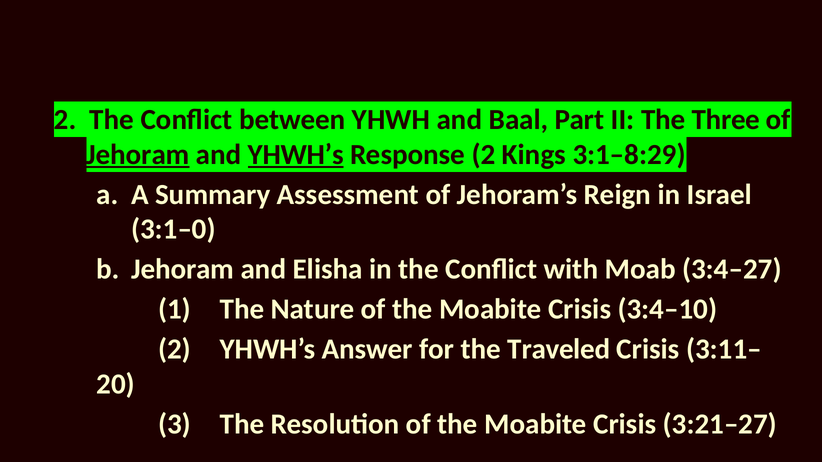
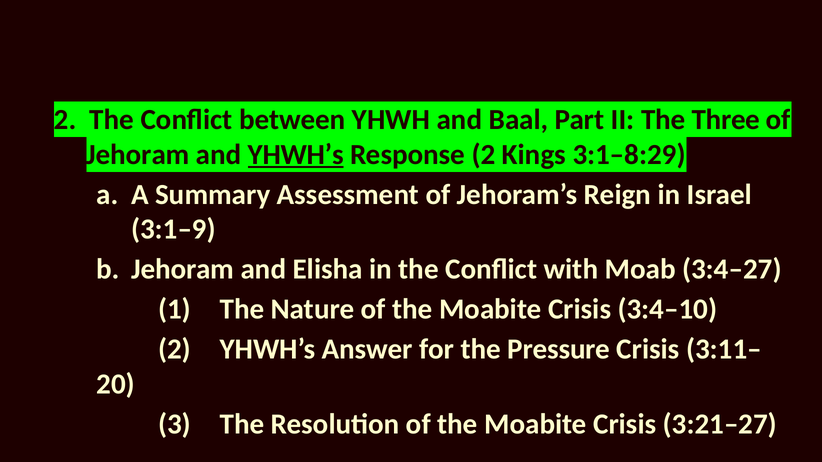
Jehoram at (138, 155) underline: present -> none
3:1–0: 3:1–0 -> 3:1–9
Traveled: Traveled -> Pressure
